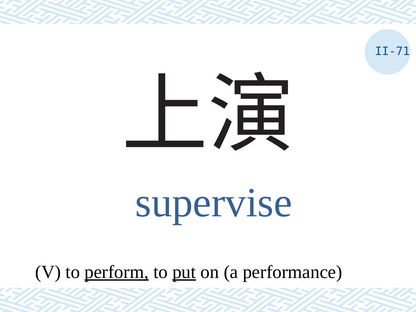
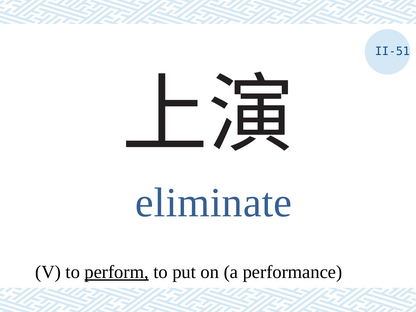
II-71: II-71 -> II-51
supervise: supervise -> eliminate
put underline: present -> none
